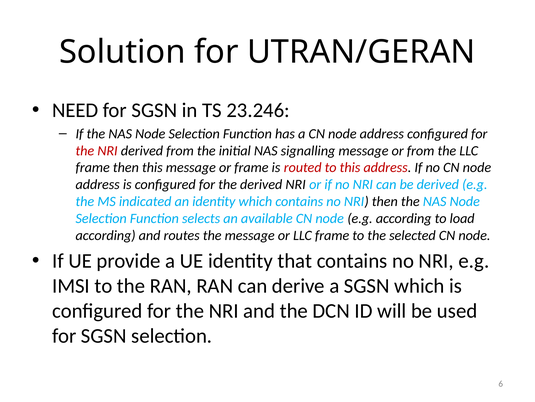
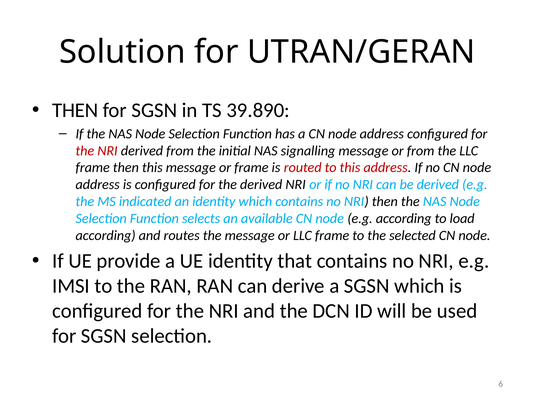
NEED at (75, 110): NEED -> THEN
23.246: 23.246 -> 39.890
